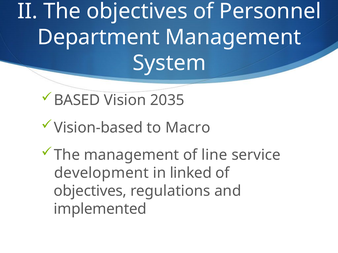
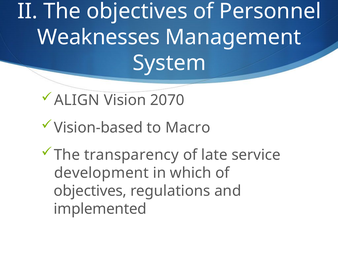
Department: Department -> Weaknesses
BASED: BASED -> ALIGN
2035: 2035 -> 2070
The management: management -> transparency
line: line -> late
linked: linked -> which
